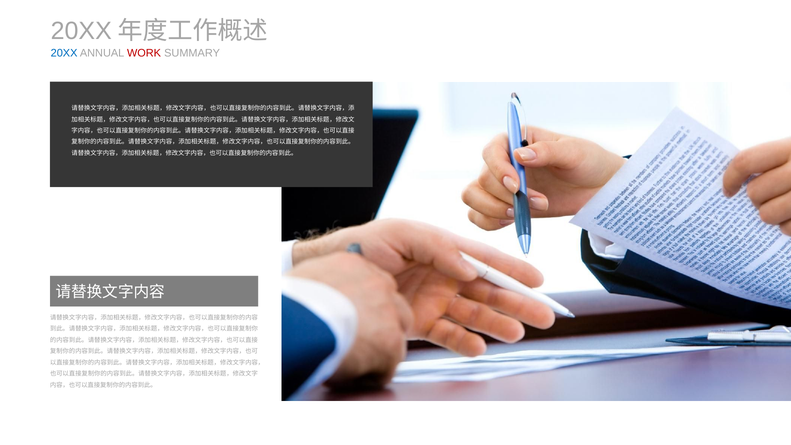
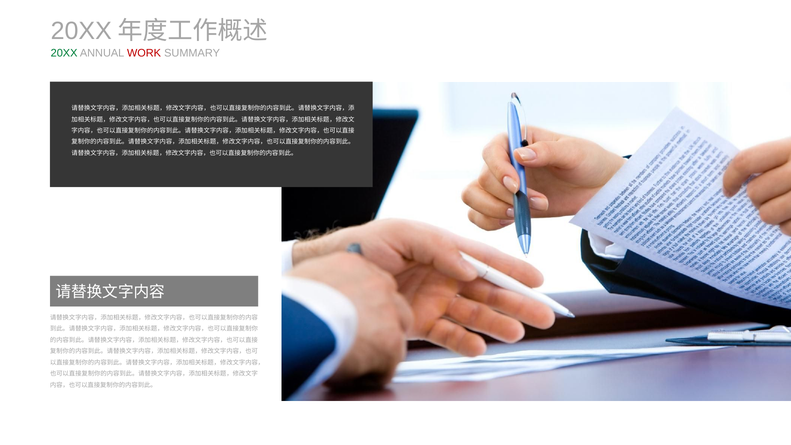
20XX at (64, 53) colour: blue -> green
